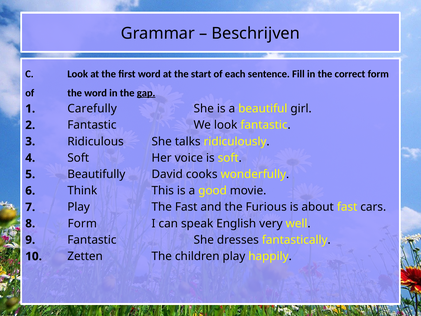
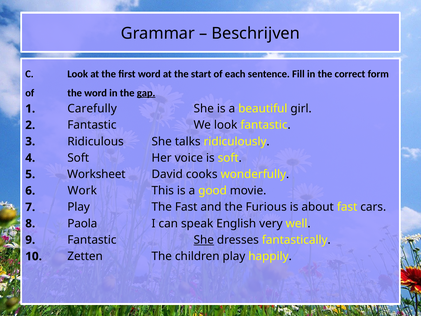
Beautifully: Beautifully -> Worksheet
Think: Think -> Work
8 Form: Form -> Paola
She at (204, 240) underline: none -> present
